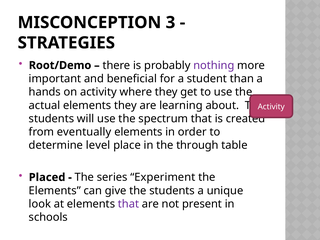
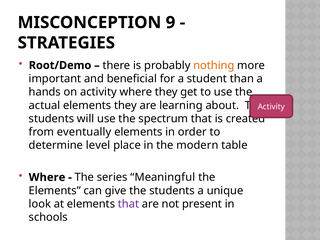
3: 3 -> 9
nothing colour: purple -> orange
through: through -> modern
Placed at (47, 177): Placed -> Where
Experiment: Experiment -> Meaningful
